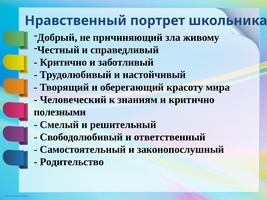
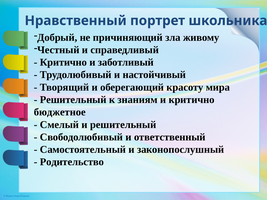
Человеческий at (73, 100): Человеческий -> Решительный
полезными: полезными -> бюджетное
